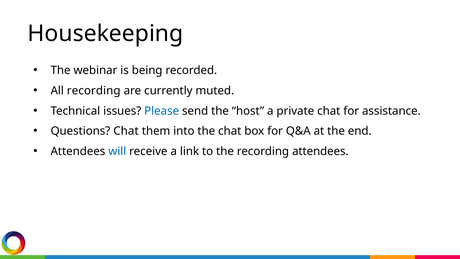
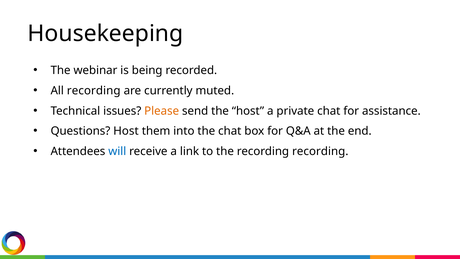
Please colour: blue -> orange
Questions Chat: Chat -> Host
recording attendees: attendees -> recording
